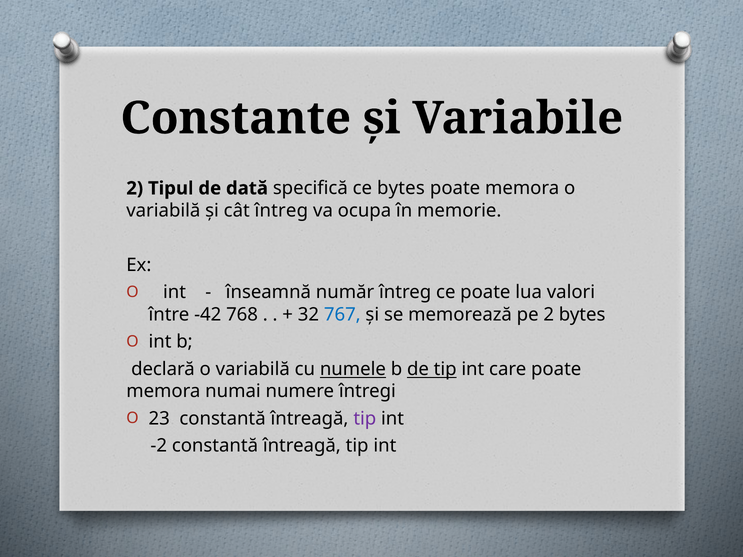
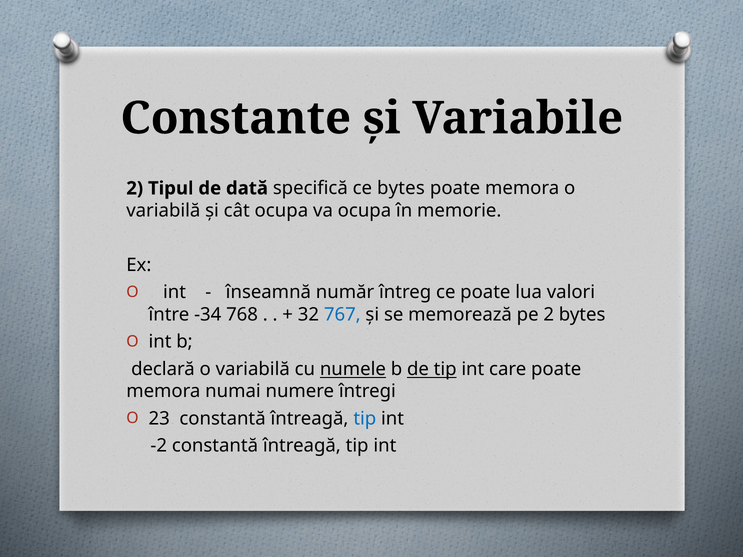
cât întreg: întreg -> ocupa
-42: -42 -> -34
tip at (365, 419) colour: purple -> blue
